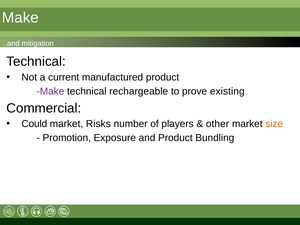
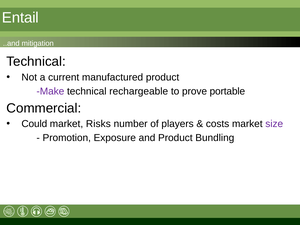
Make at (20, 18): Make -> Entail
existing: existing -> portable
other: other -> costs
size colour: orange -> purple
